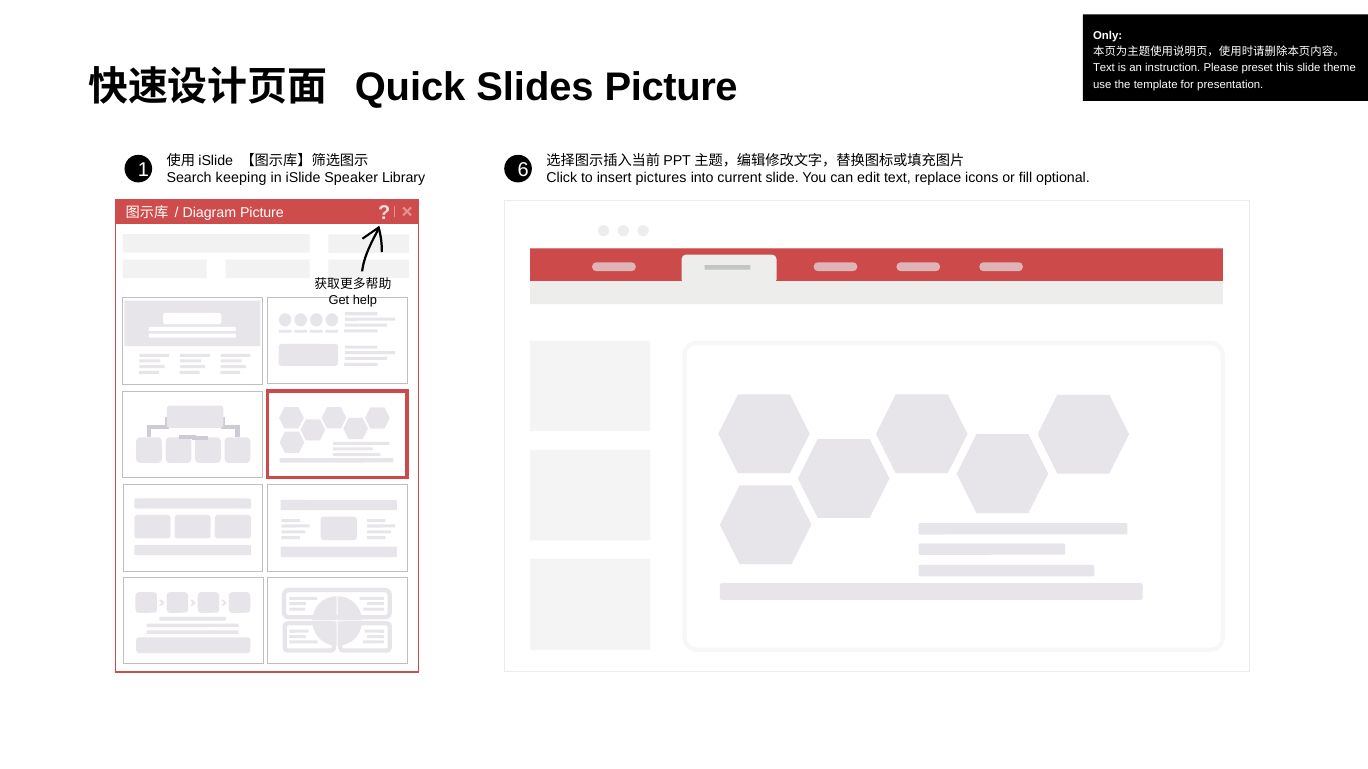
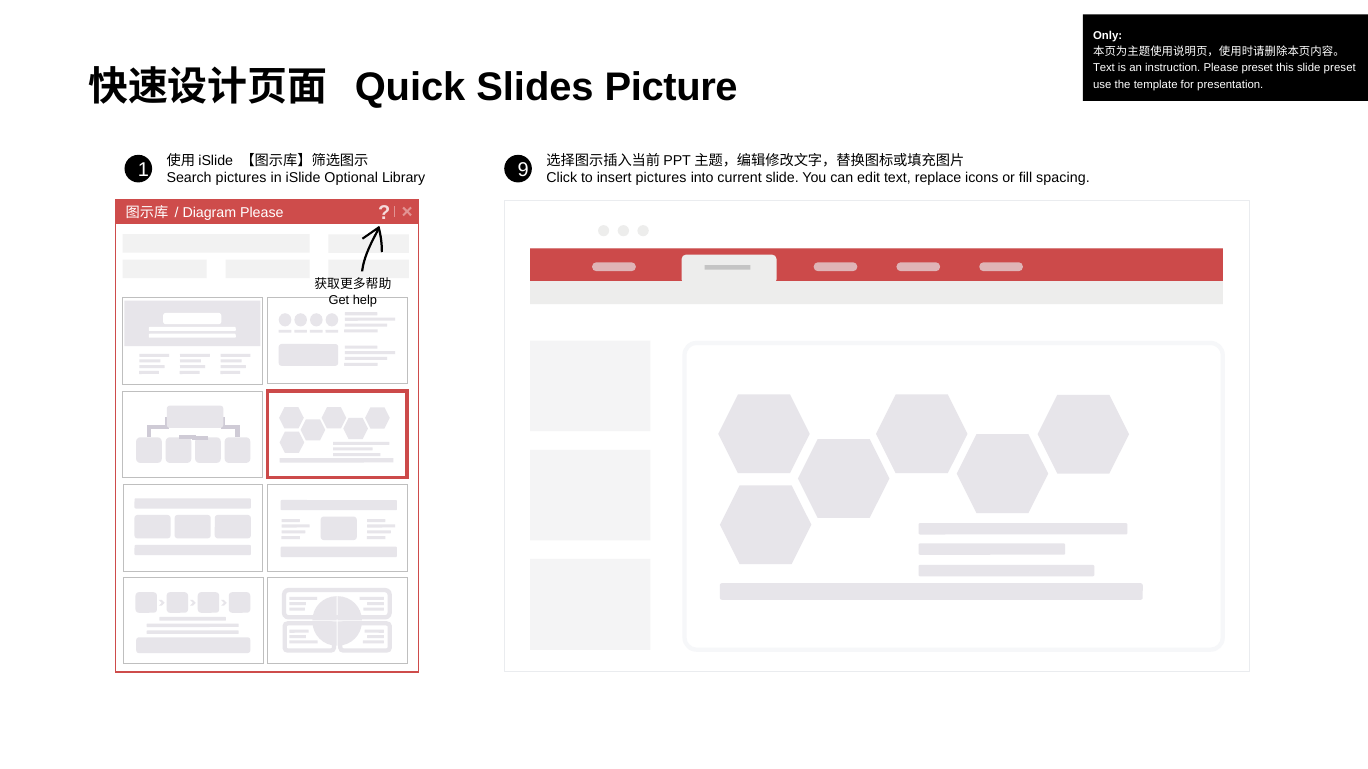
slide theme: theme -> preset
6: 6 -> 9
Search keeping: keeping -> pictures
Speaker: Speaker -> Optional
optional: optional -> spacing
Diagram Picture: Picture -> Please
